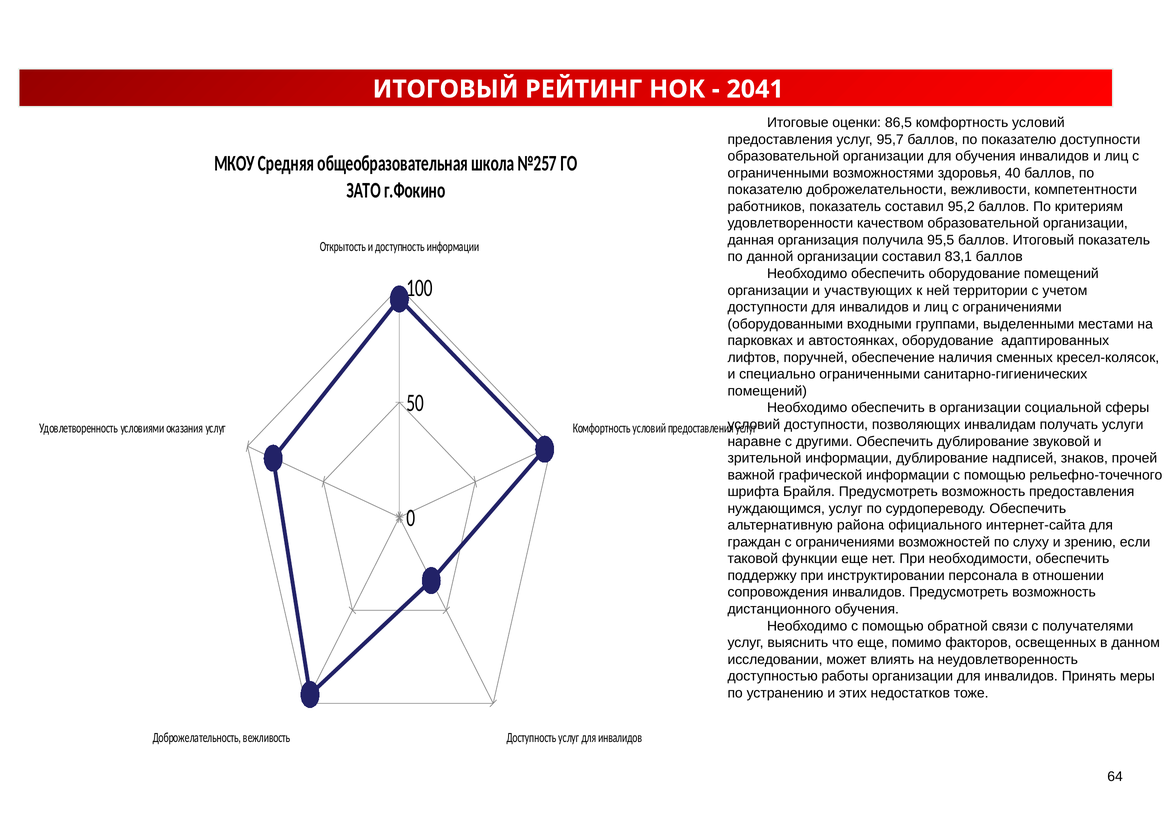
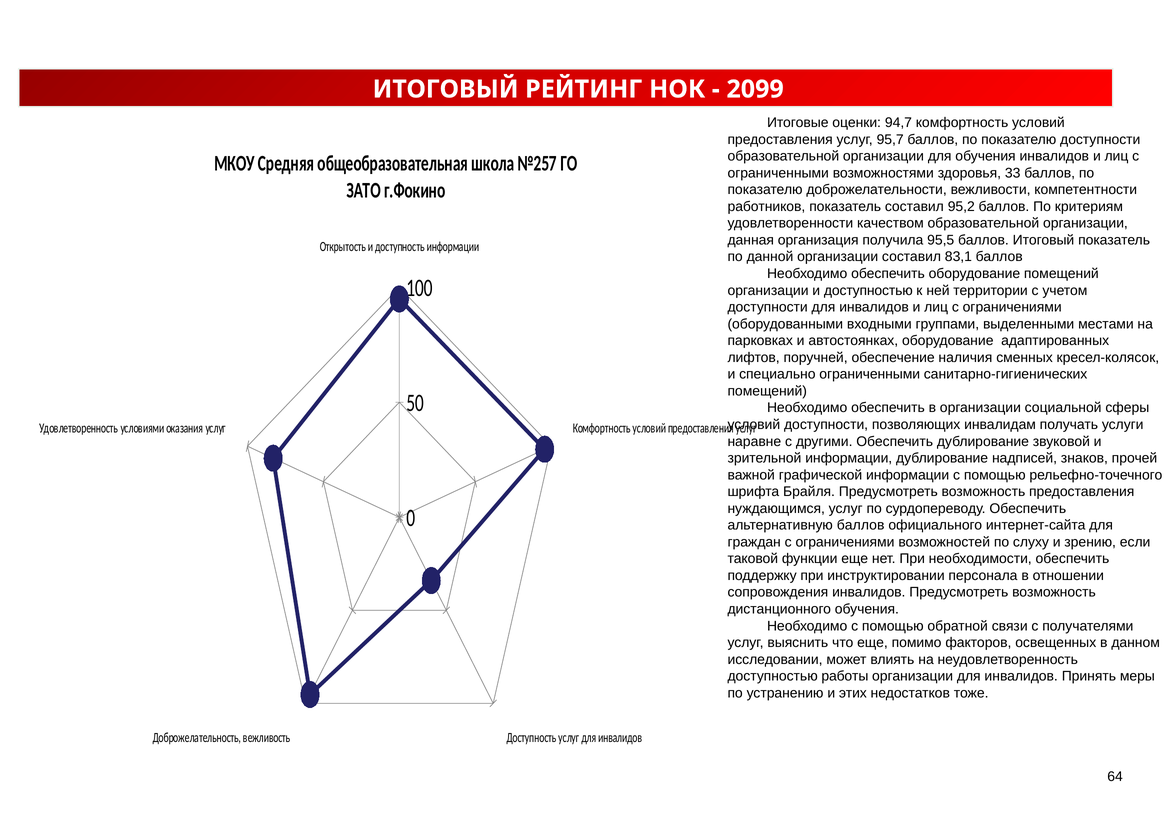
2041: 2041 -> 2099
86,5: 86,5 -> 94,7
40: 40 -> 33
и участвующих: участвующих -> доступностью
альтернативную района: района -> баллов
